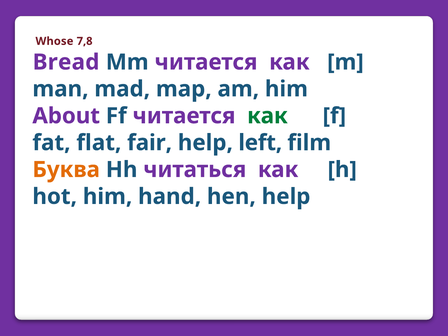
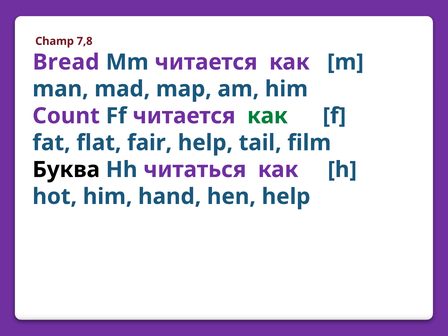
Whose: Whose -> Champ
About: About -> Count
left: left -> tail
Буква colour: orange -> black
